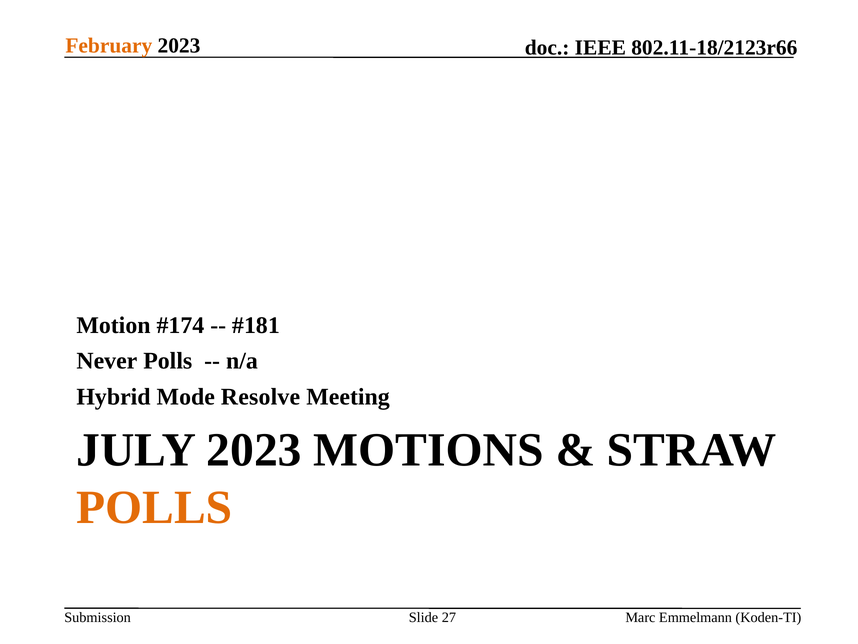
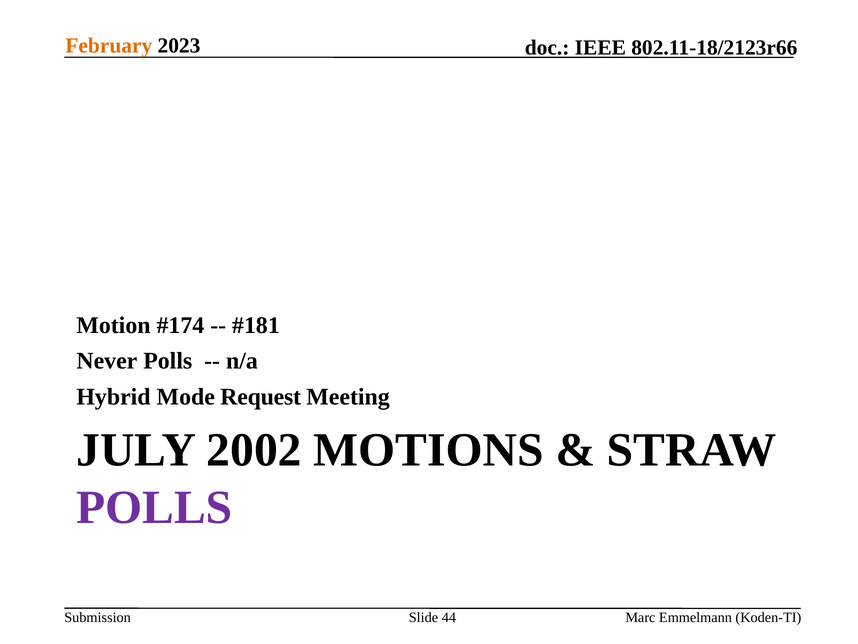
Resolve: Resolve -> Request
JULY 2023: 2023 -> 2002
POLLS at (154, 507) colour: orange -> purple
27: 27 -> 44
